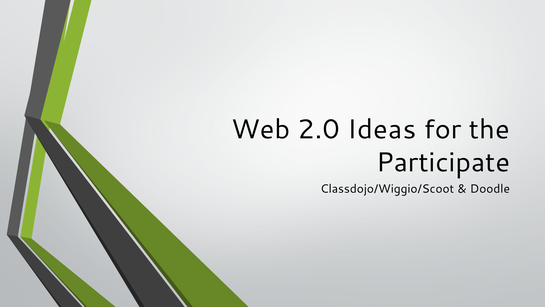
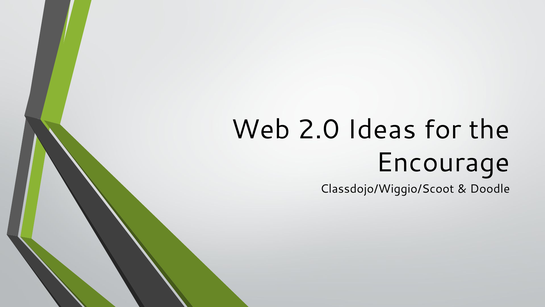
Participate: Participate -> Encourage
